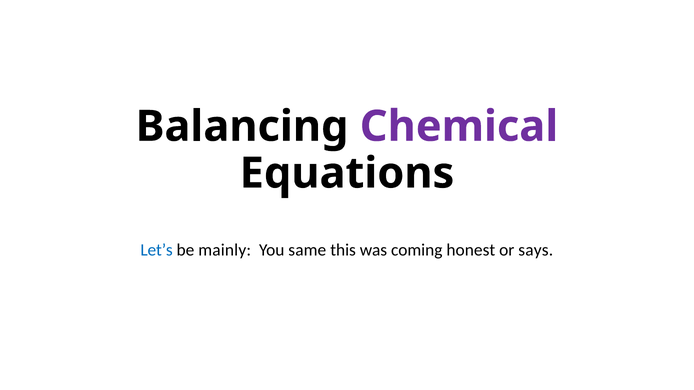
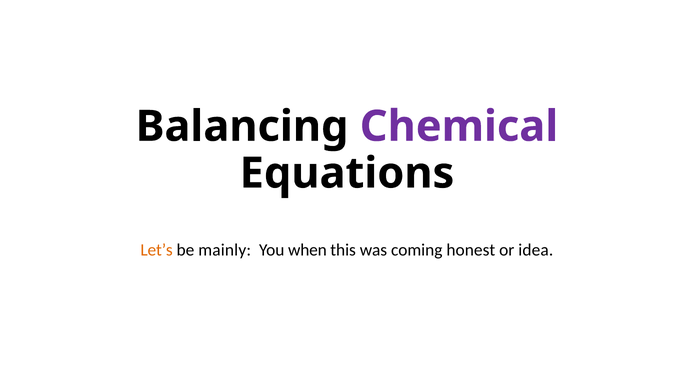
Let’s colour: blue -> orange
same: same -> when
says: says -> idea
